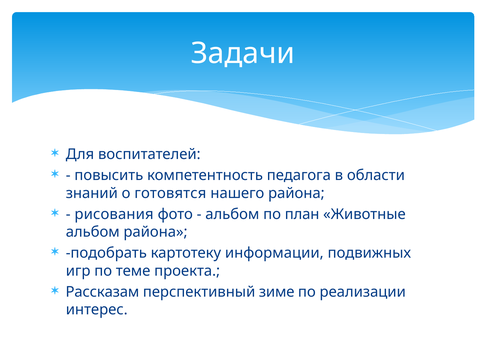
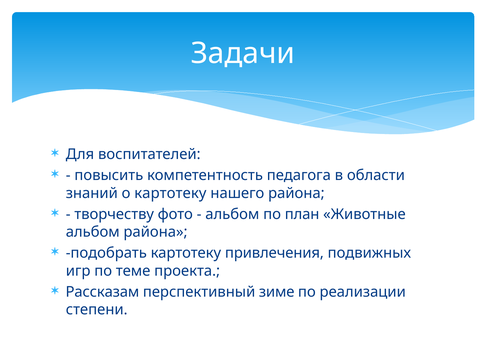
о готовятся: готовятся -> картотеку
рисования: рисования -> творчеству
информации: информации -> привлечения
интерес: интерес -> степени
